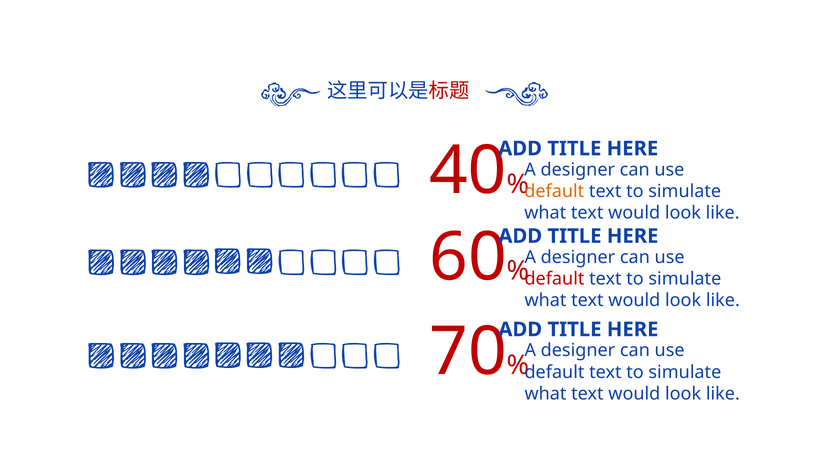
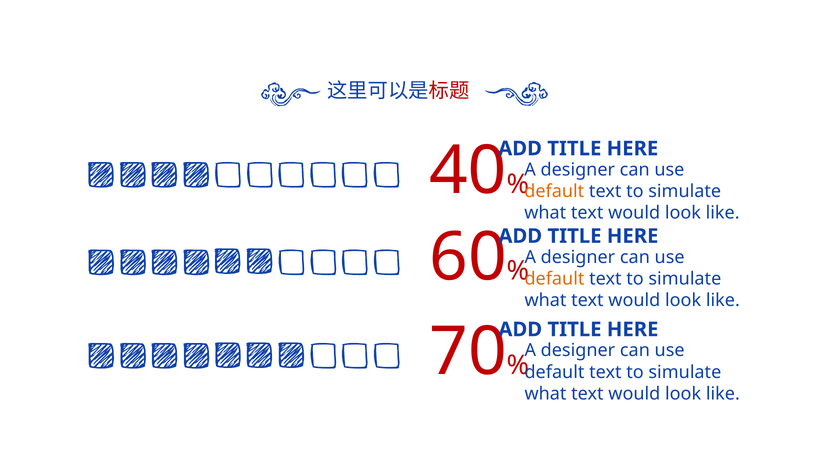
default at (554, 279) colour: red -> orange
